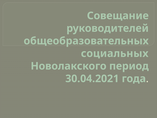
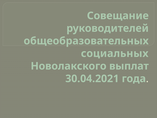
период: период -> выплат
